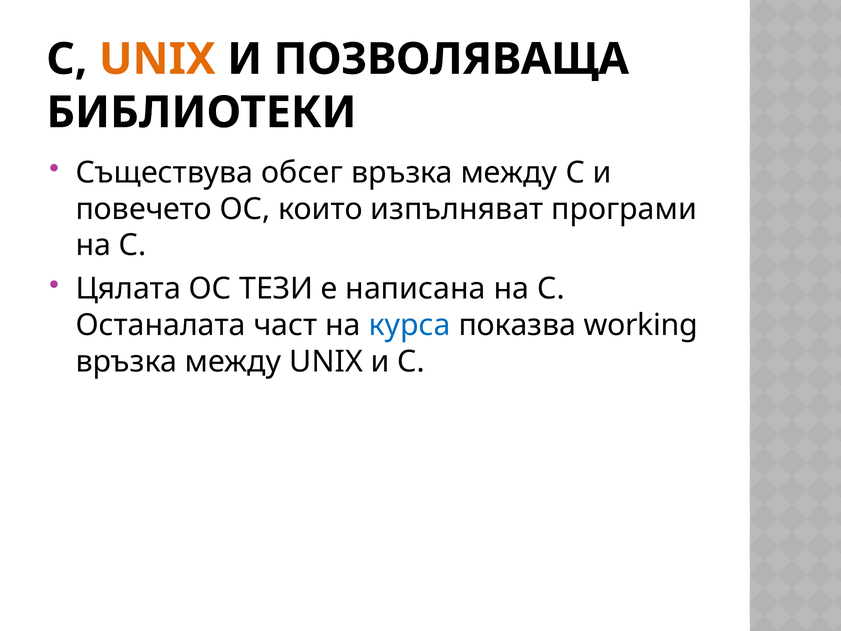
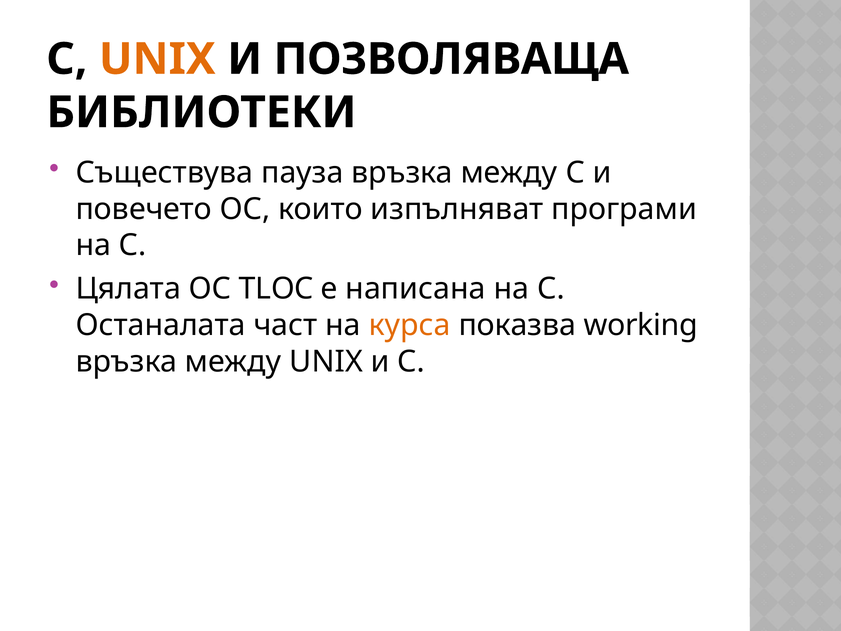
обсег: обсег -> пауза
ТЕЗИ: ТЕЗИ -> TLOC
курса colour: blue -> orange
